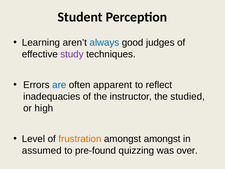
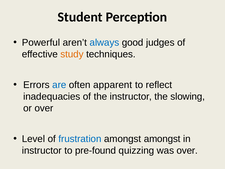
Learning: Learning -> Powerful
study colour: purple -> orange
studied: studied -> slowing
or high: high -> over
frustration colour: orange -> blue
assumed at (42, 150): assumed -> instructor
